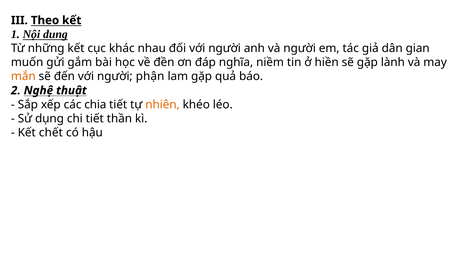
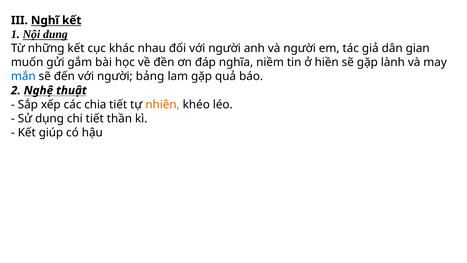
Theo: Theo -> Nghĩ
mắn colour: orange -> blue
phận: phận -> bảng
chết: chết -> giúp
